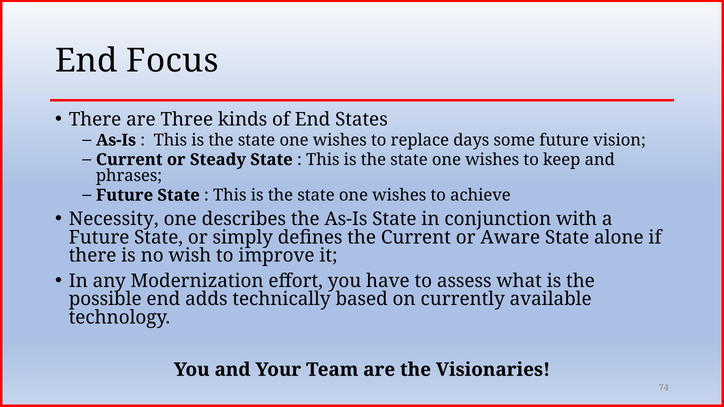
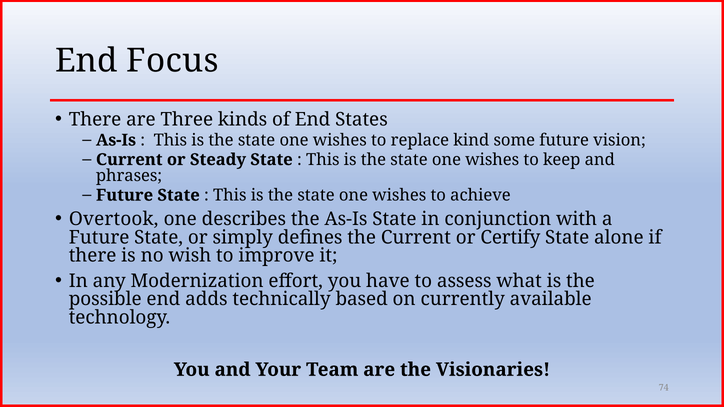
days: days -> kind
Necessity: Necessity -> Overtook
Aware: Aware -> Certify
